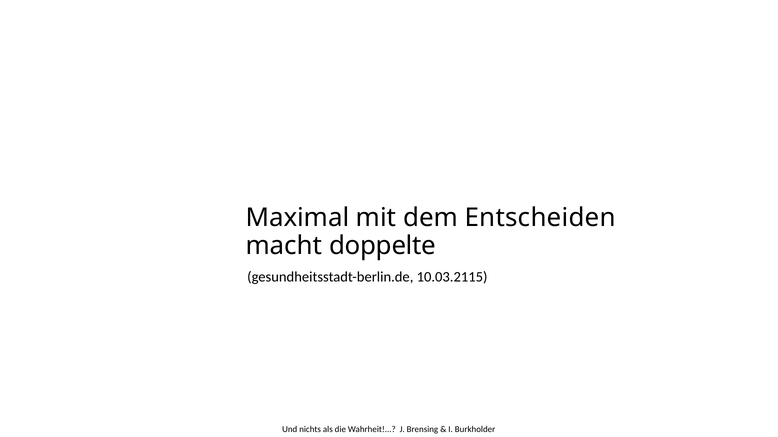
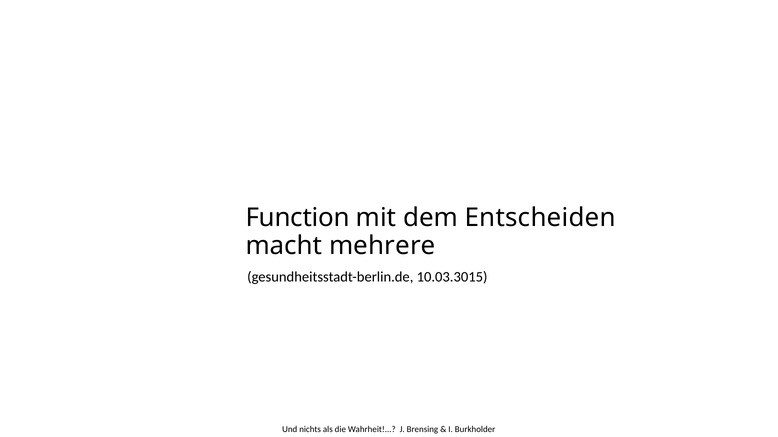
Maximal: Maximal -> Function
doppelte: doppelte -> mehrere
10.03.2115: 10.03.2115 -> 10.03.3015
